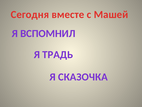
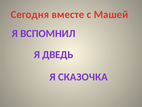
ТРАДЬ: ТРАДЬ -> ДВЕДЬ
